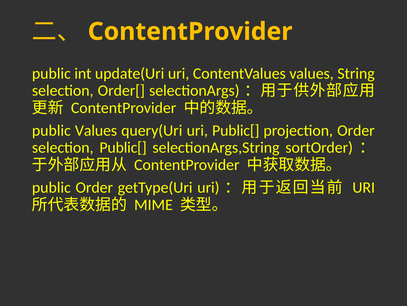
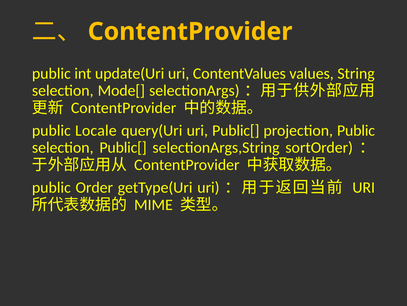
Order[: Order[ -> Mode[
public Values: Values -> Locale
projection Order: Order -> Public
